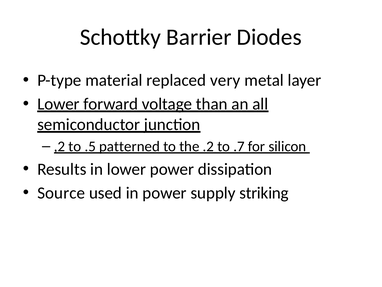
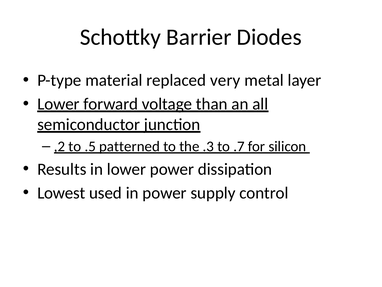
.2: .2 -> .3
Source: Source -> Lowest
striking: striking -> control
